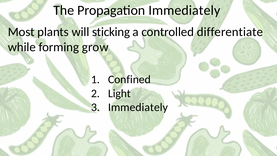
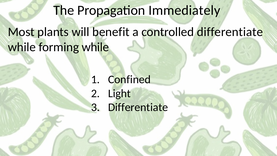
sticking: sticking -> benefit
forming grow: grow -> while
Immediately at (138, 107): Immediately -> Differentiate
